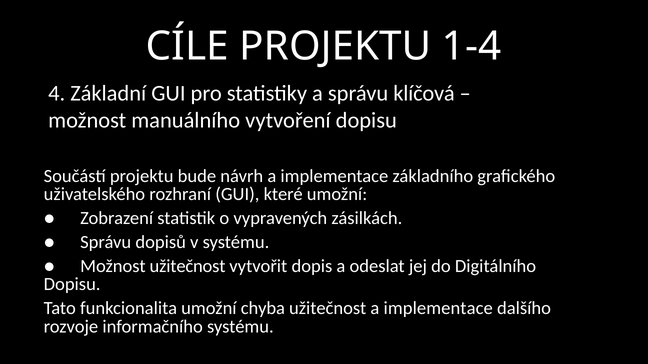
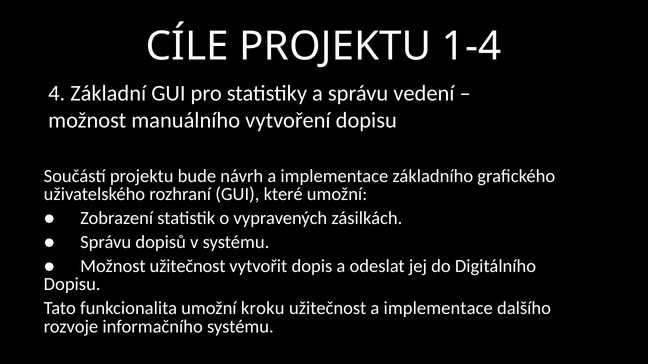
klíčová: klíčová -> vedení
chyba: chyba -> kroku
